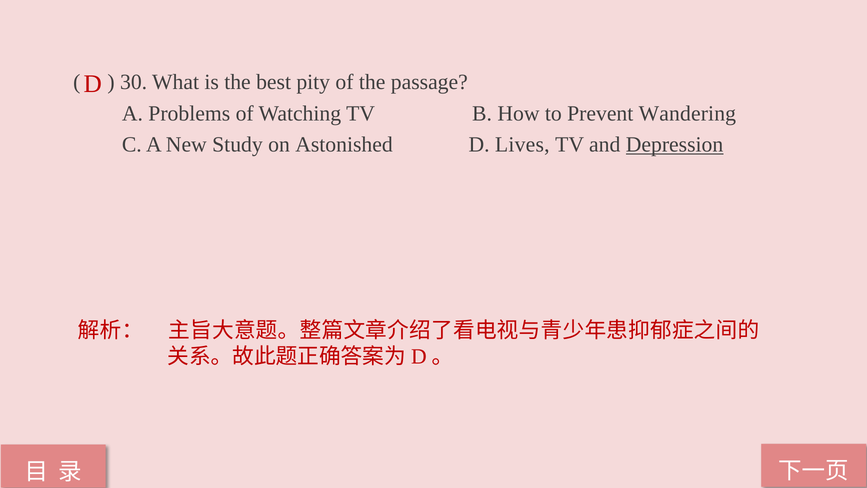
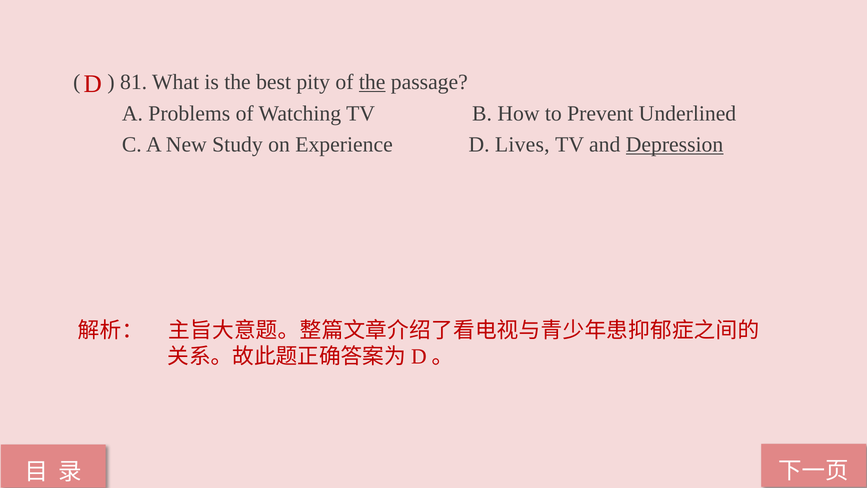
30: 30 -> 81
the at (372, 82) underline: none -> present
Wandering: Wandering -> Underlined
Astonished: Astonished -> Experience
